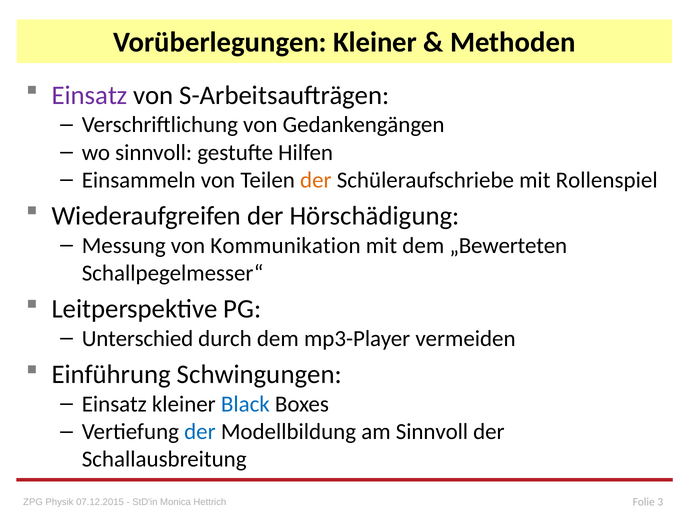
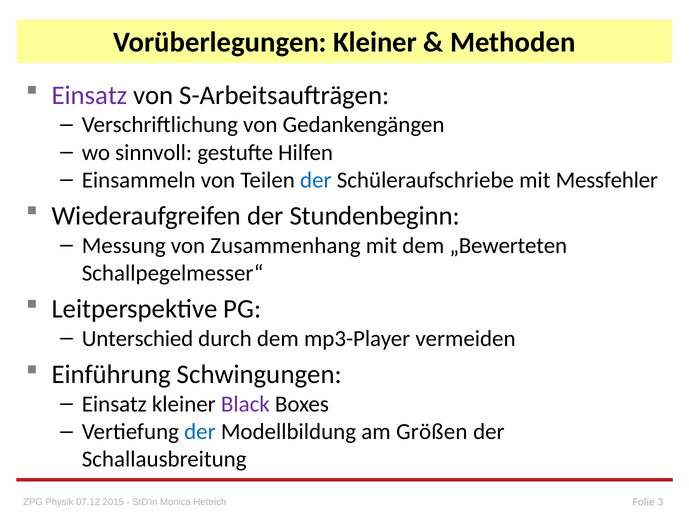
der at (316, 180) colour: orange -> blue
Rollenspiel: Rollenspiel -> Messfehler
Hörschädigung: Hörschädigung -> Stundenbeginn
Kommunikation: Kommunikation -> Zusammenhang
Black colour: blue -> purple
am Sinnvoll: Sinnvoll -> Größen
